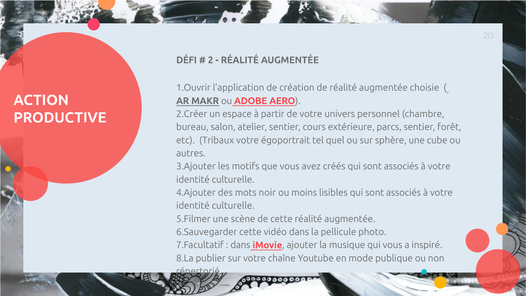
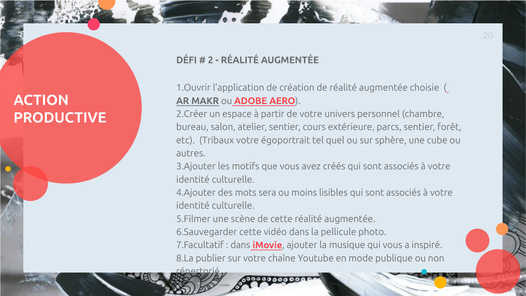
noir: noir -> sera
